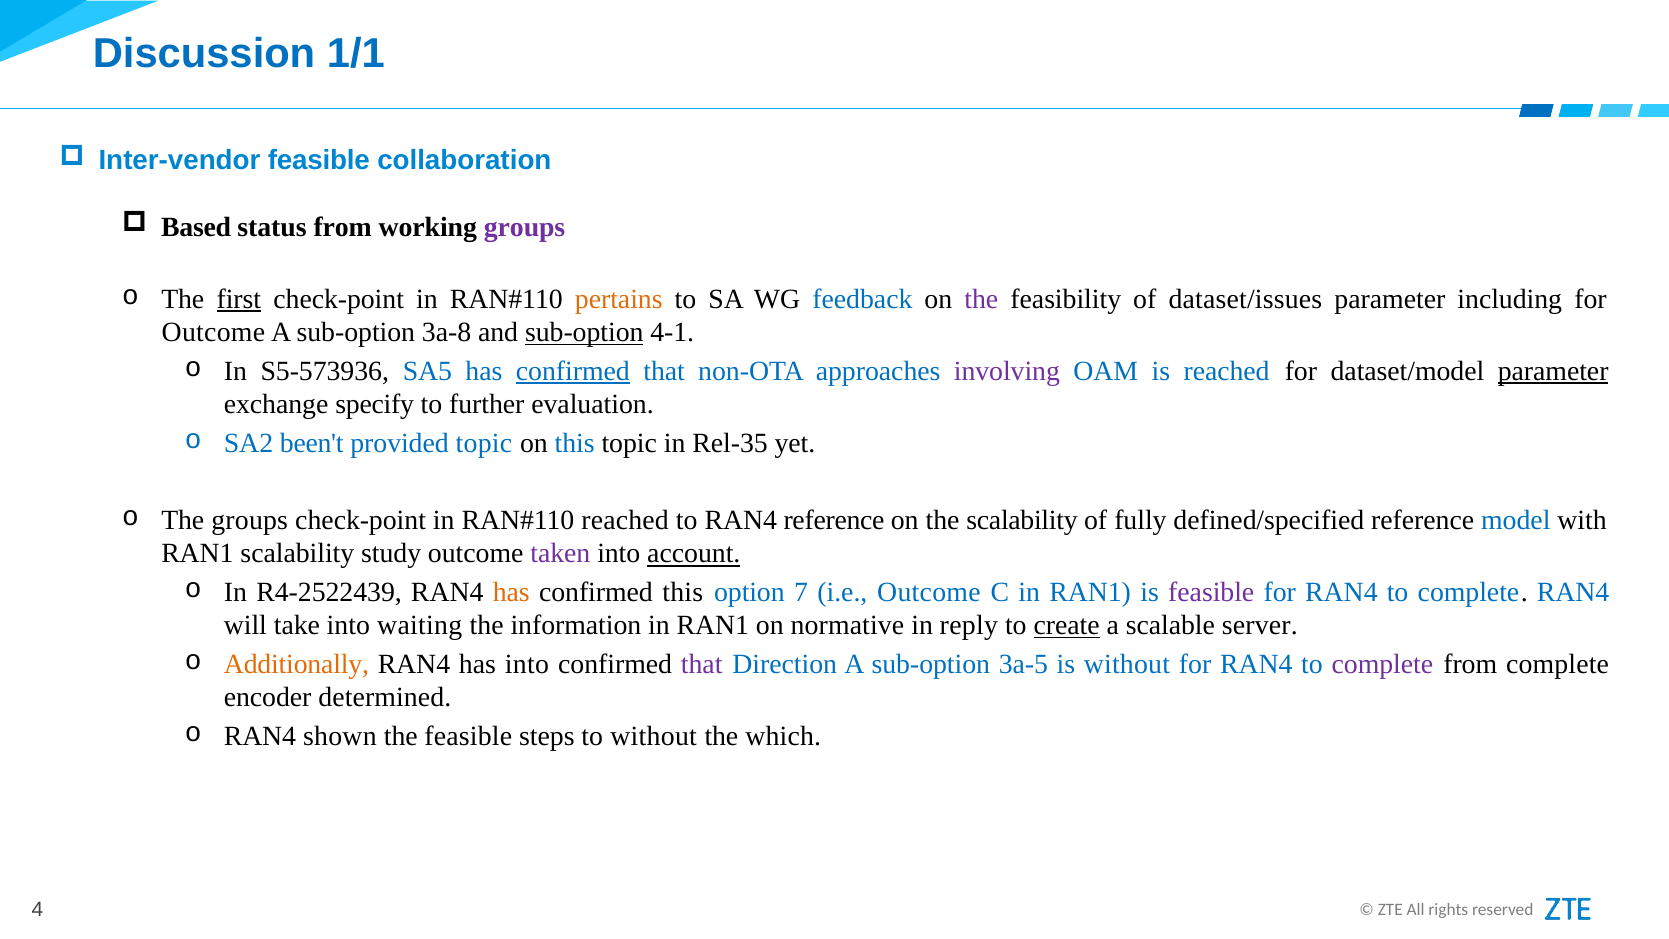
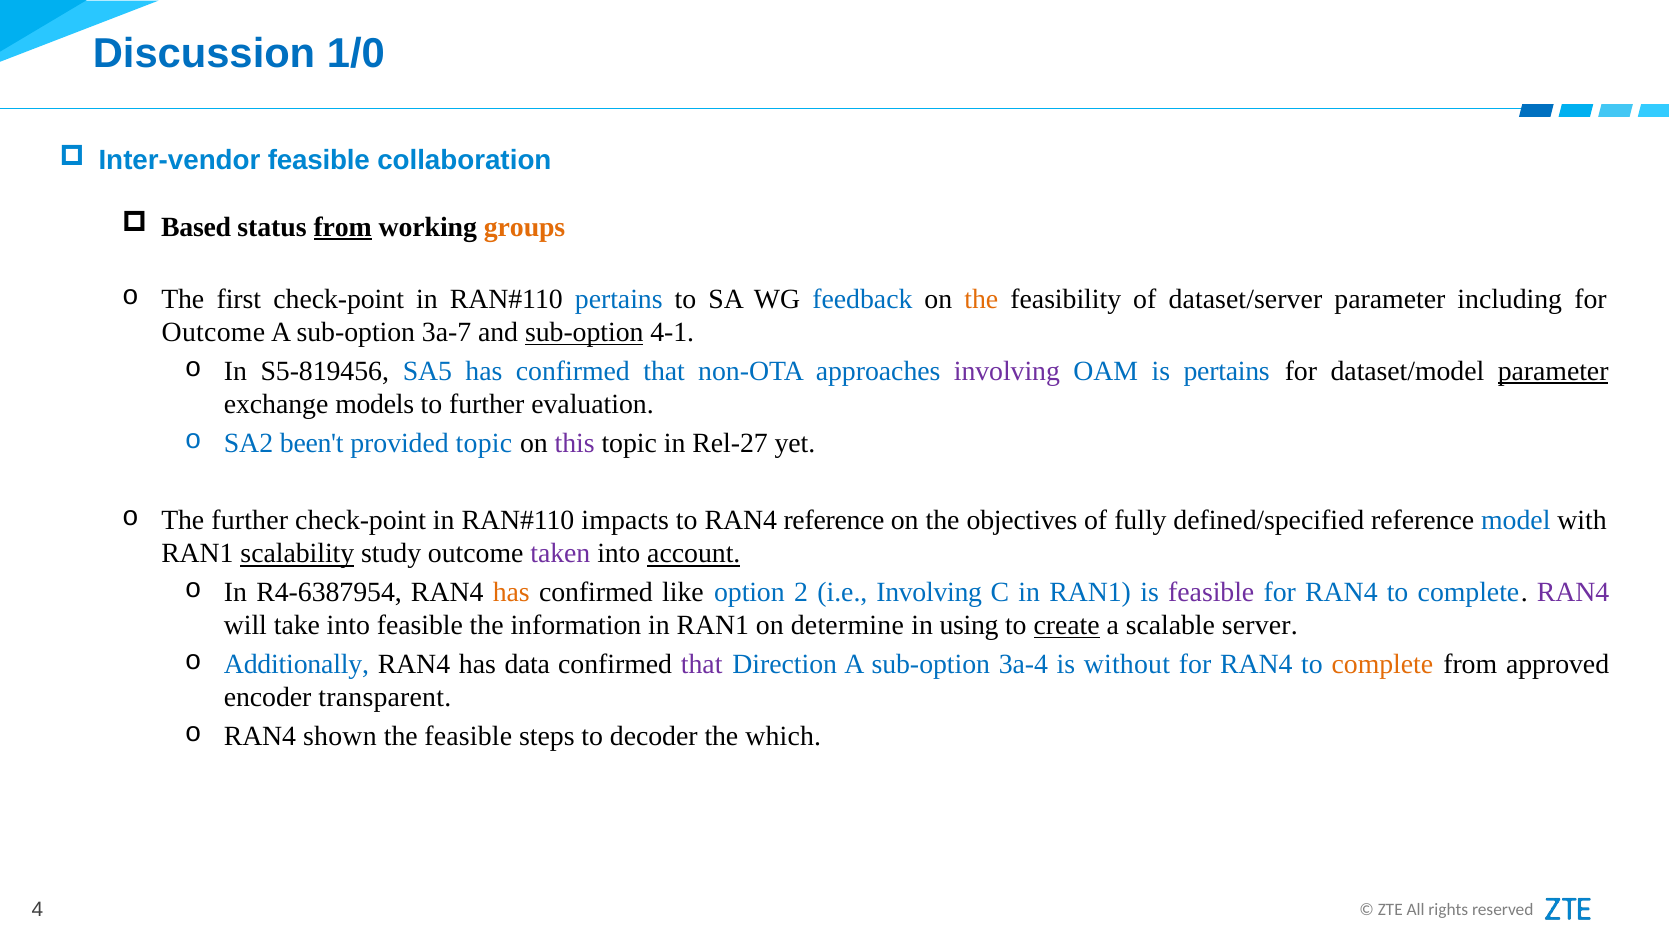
1/1: 1/1 -> 1/0
from at (343, 227) underline: none -> present
groups at (525, 227) colour: purple -> orange
first underline: present -> none
pertains at (619, 299) colour: orange -> blue
the at (981, 299) colour: purple -> orange
dataset/issues: dataset/issues -> dataset/server
3a-8: 3a-8 -> 3a-7
S5-573936: S5-573936 -> S5-819456
confirmed at (573, 371) underline: present -> none
is reached: reached -> pertains
specify: specify -> models
this at (575, 443) colour: blue -> purple
Rel-35: Rel-35 -> Rel-27
The groups: groups -> further
reached at (625, 520): reached -> impacts
the scalability: scalability -> objectives
scalability at (297, 554) underline: none -> present
R4-2522439: R4-2522439 -> R4-6387954
confirmed this: this -> like
7: 7 -> 2
i.e Outcome: Outcome -> Involving
RAN4 at (1573, 592) colour: blue -> purple
into waiting: waiting -> feasible
normative: normative -> determine
reply: reply -> using
Additionally colour: orange -> blue
has into: into -> data
3a-5: 3a-5 -> 3a-4
complete at (1382, 664) colour: purple -> orange
from complete: complete -> approved
determined: determined -> transparent
to without: without -> decoder
